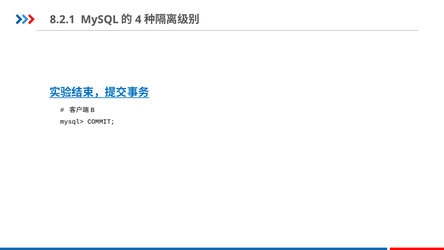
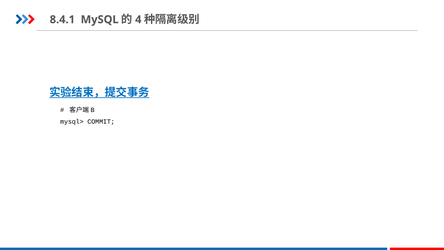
8.2.1: 8.2.1 -> 8.4.1
